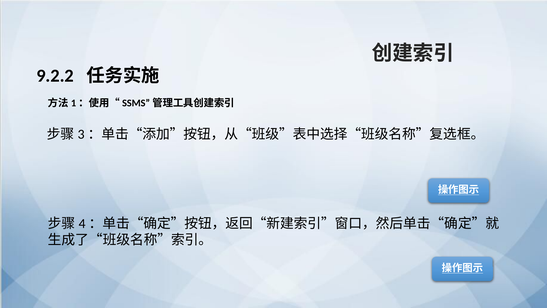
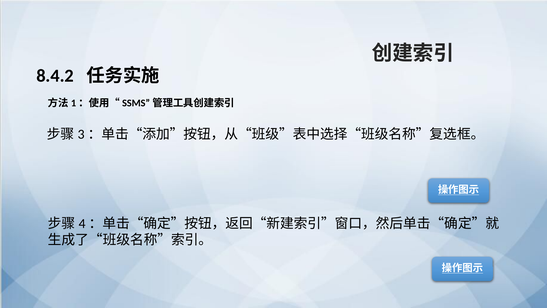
9.2.2: 9.2.2 -> 8.4.2
